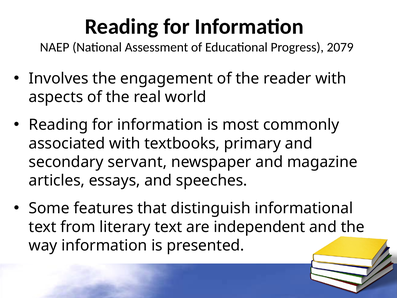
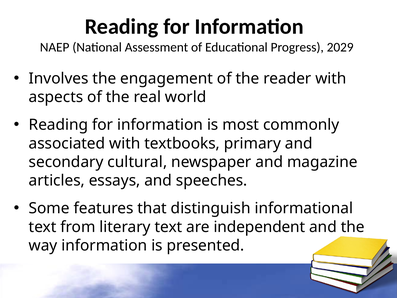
2079: 2079 -> 2029
servant: servant -> cultural
